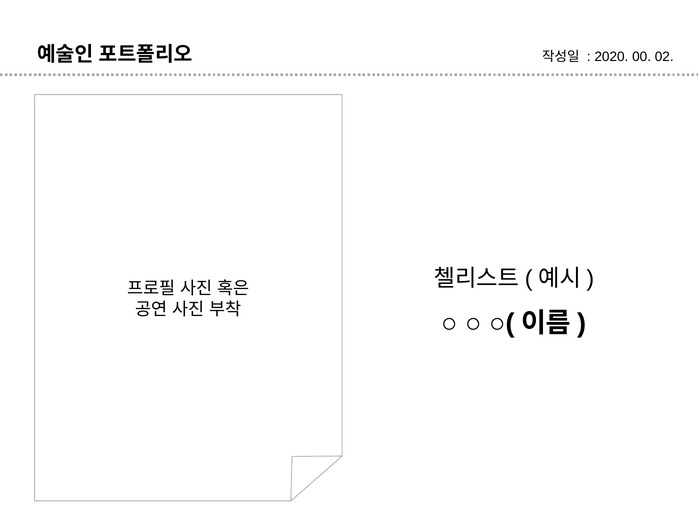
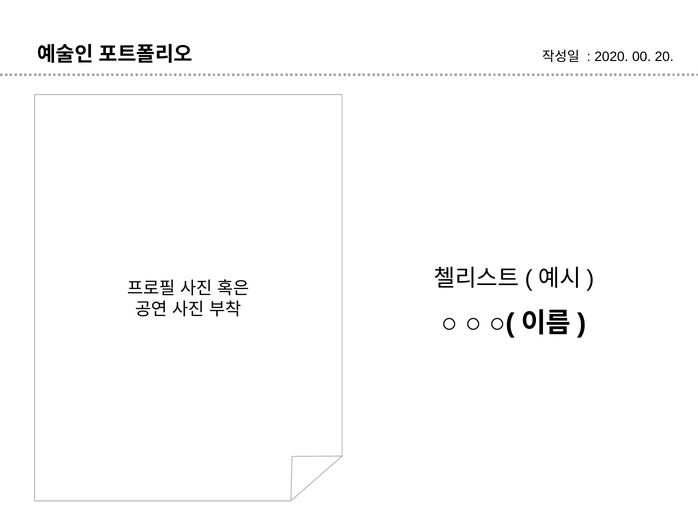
02: 02 -> 20
